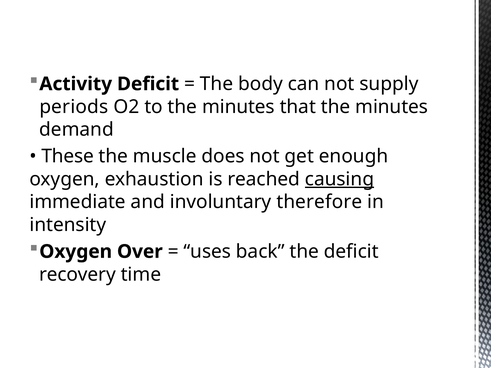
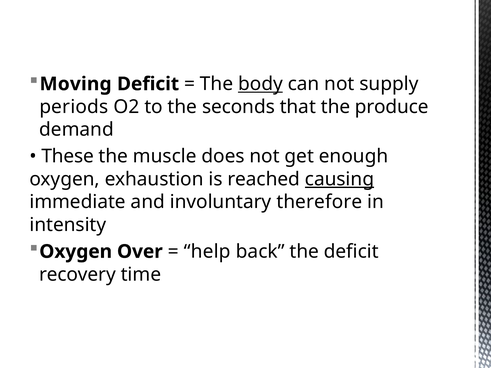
Activity: Activity -> Moving
body underline: none -> present
to the minutes: minutes -> seconds
that the minutes: minutes -> produce
uses: uses -> help
